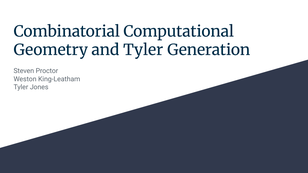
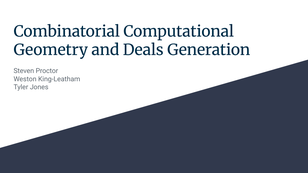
and Tyler: Tyler -> Deals
